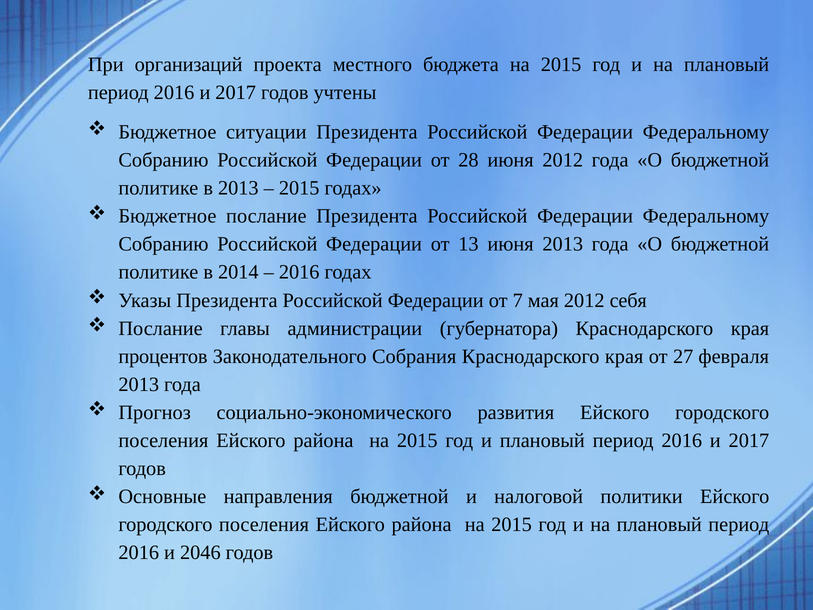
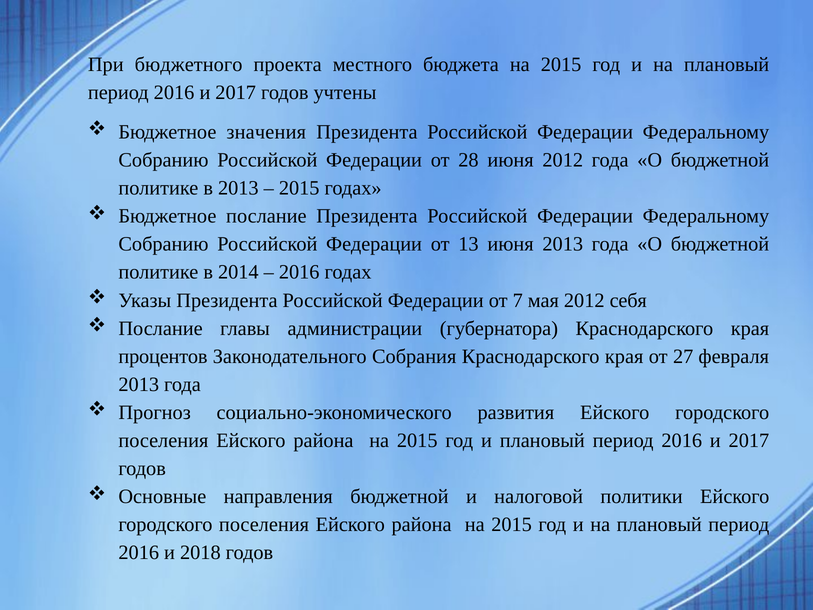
организаций: организаций -> бюджетного
ситуации: ситуации -> значения
2046: 2046 -> 2018
